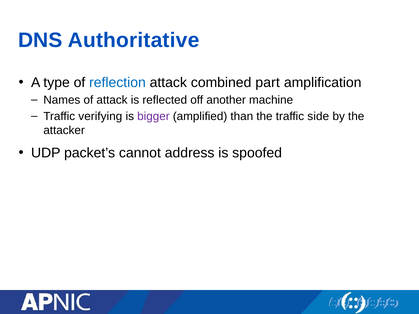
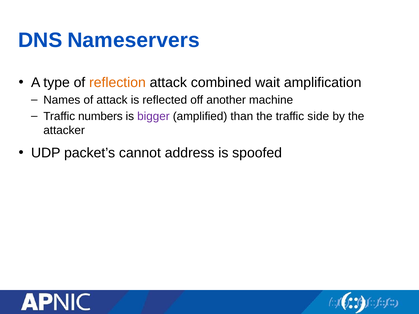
Authoritative: Authoritative -> Nameservers
reflection colour: blue -> orange
part: part -> wait
verifying: verifying -> numbers
